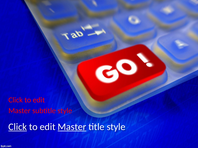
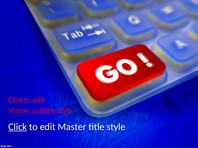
Master at (72, 127) underline: present -> none
